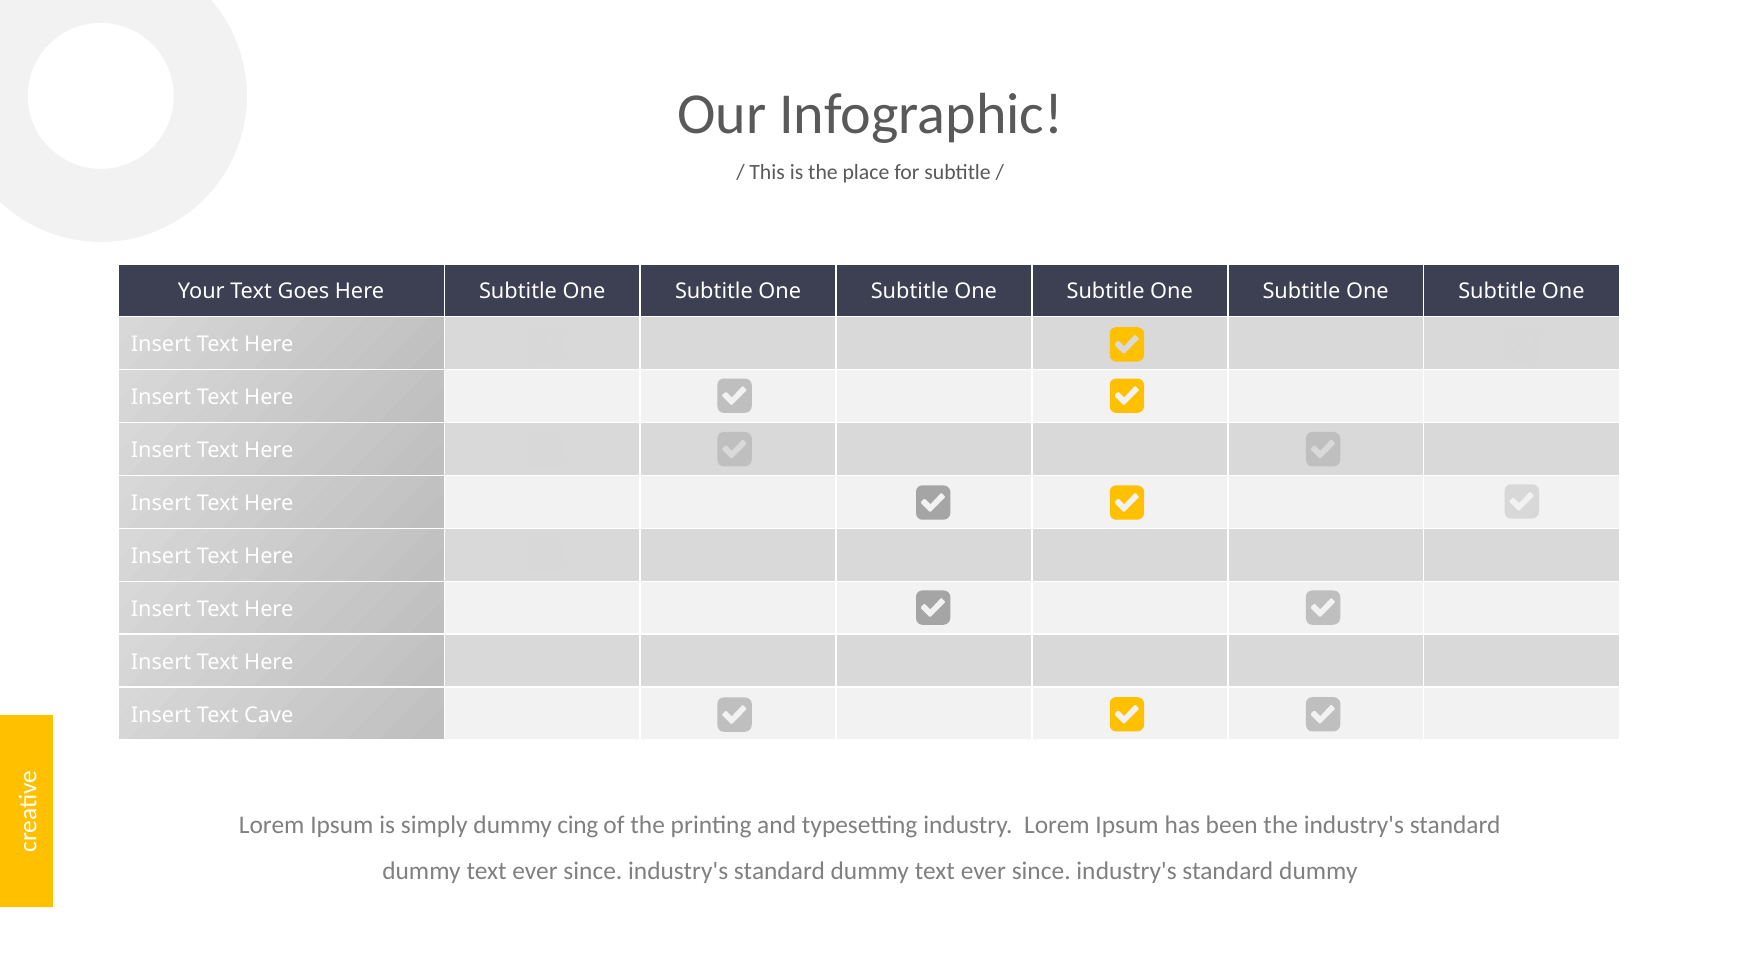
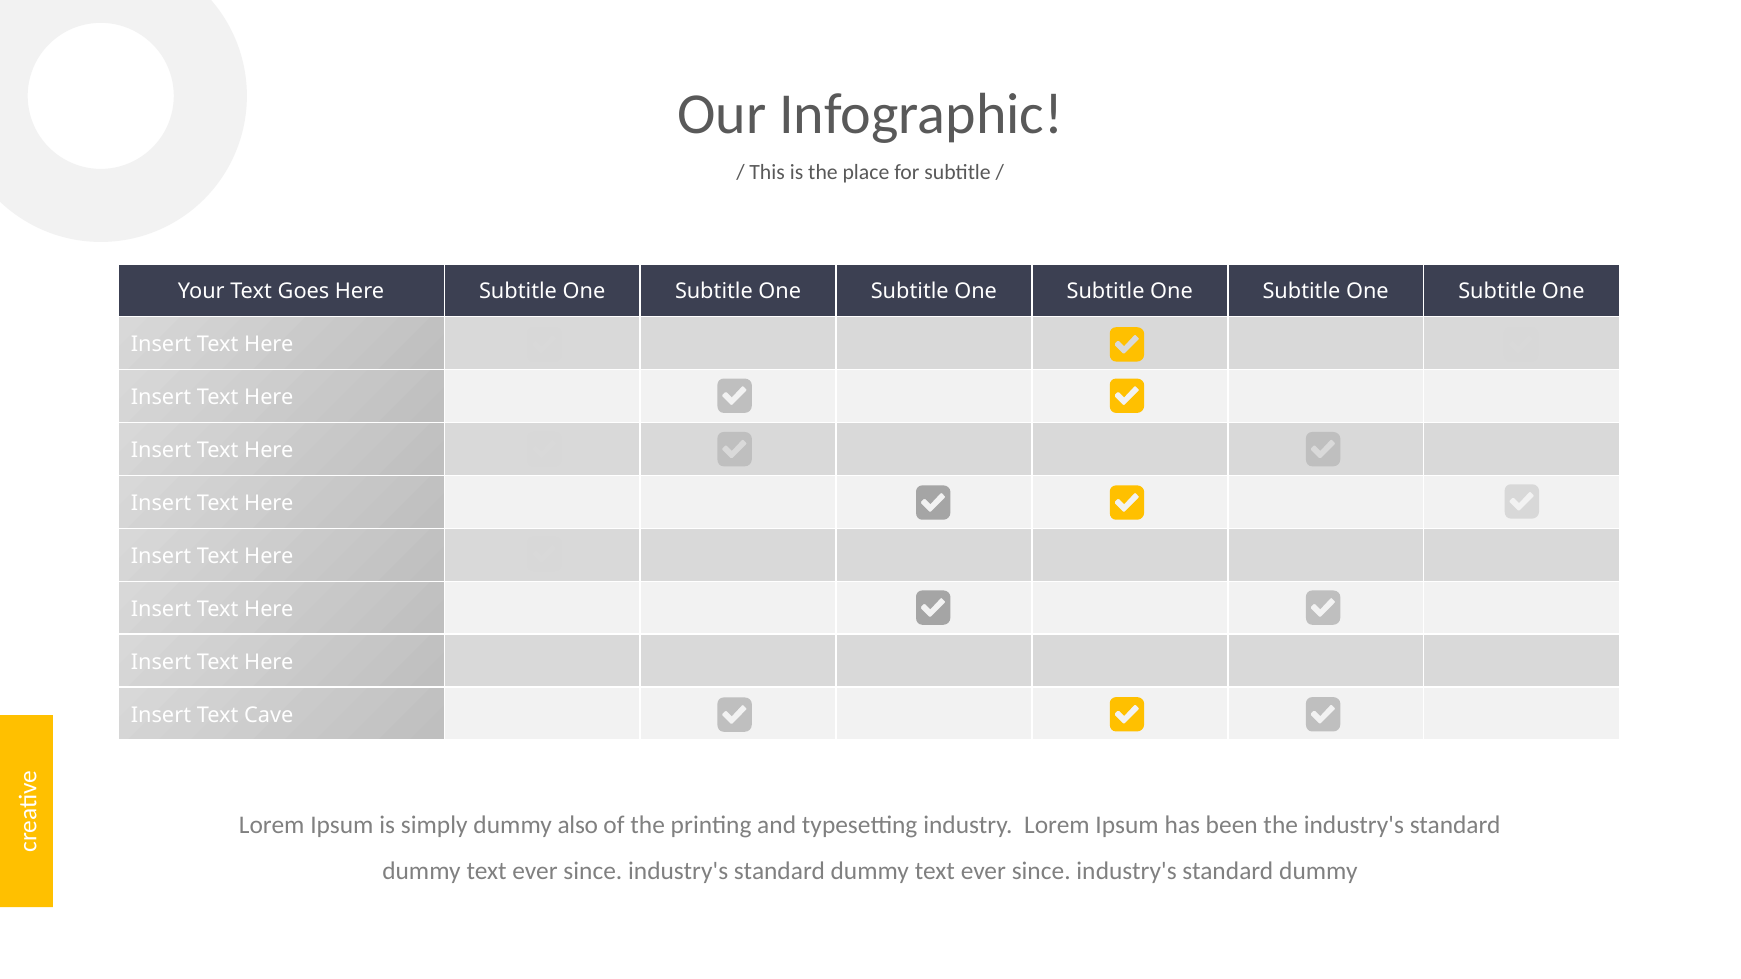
cing: cing -> also
